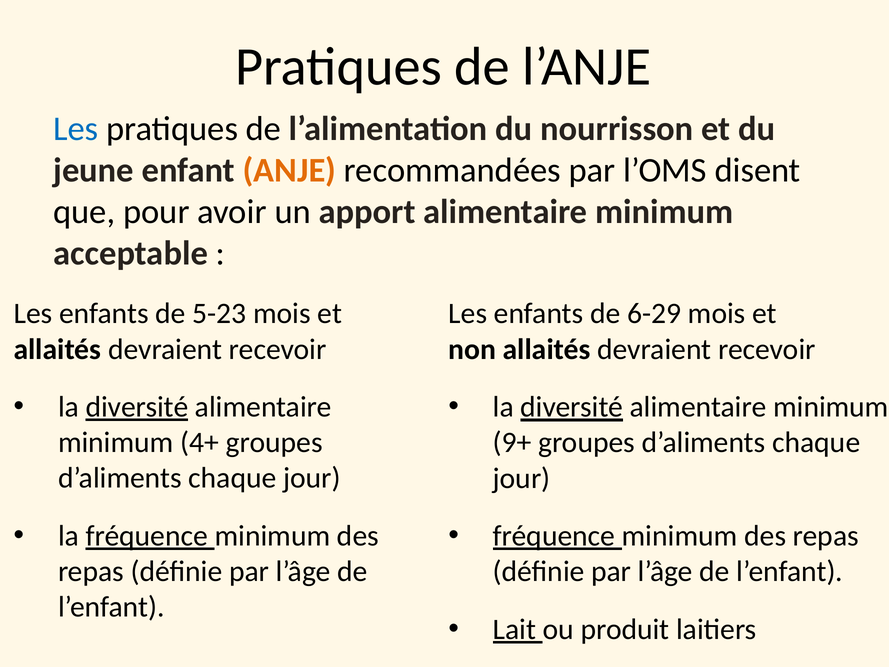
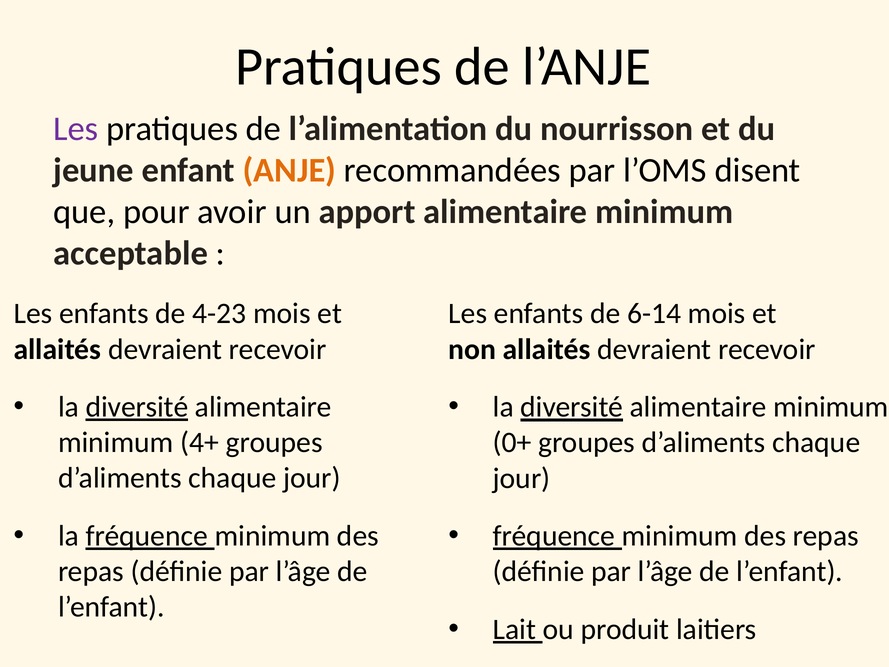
Les at (76, 129) colour: blue -> purple
5-23: 5-23 -> 4-23
6-29: 6-29 -> 6-14
9+: 9+ -> 0+
